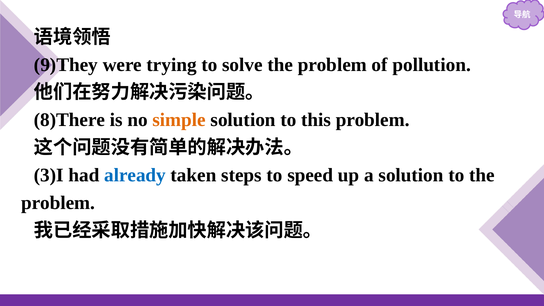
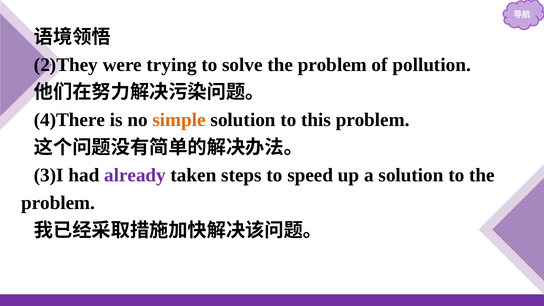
9)They: 9)They -> 2)They
8)There: 8)There -> 4)There
already colour: blue -> purple
